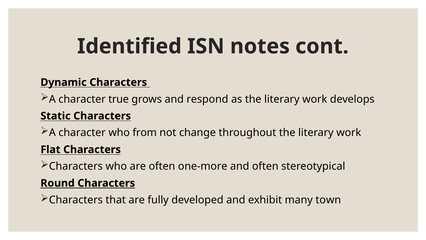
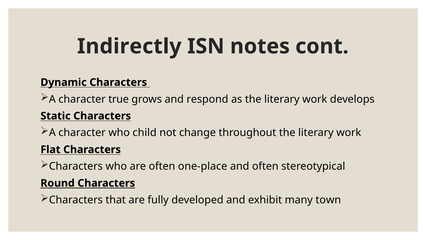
Identified: Identified -> Indirectly
from: from -> child
one-more: one-more -> one-place
